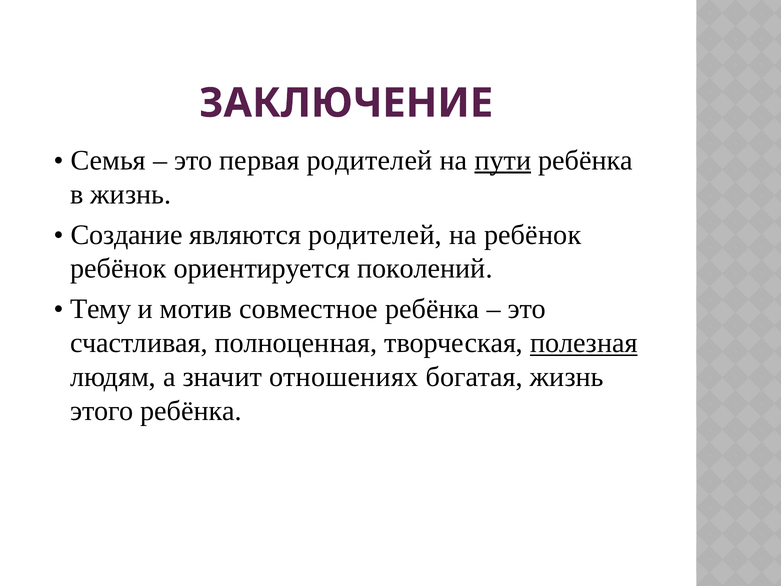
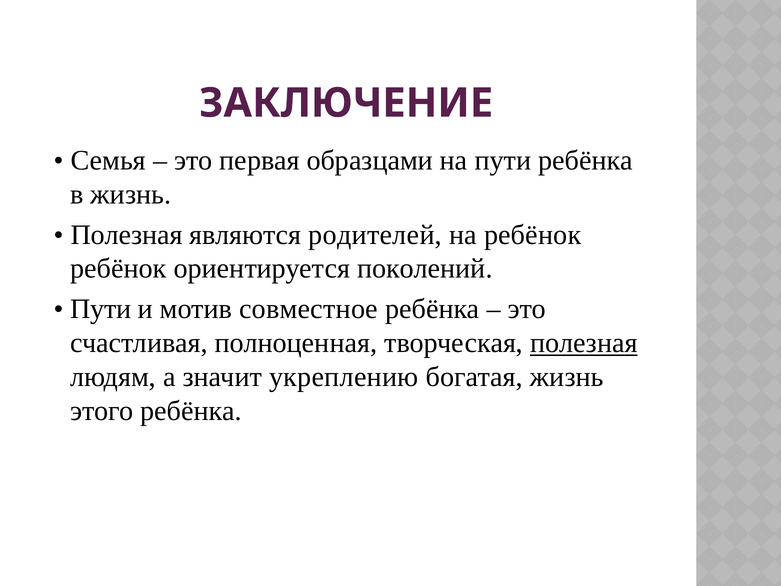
первая родителей: родителей -> образцами
пути at (503, 160) underline: present -> none
Создание at (127, 235): Создание -> Полезная
Тему at (101, 309): Тему -> Пути
отношениях: отношениях -> укреплению
